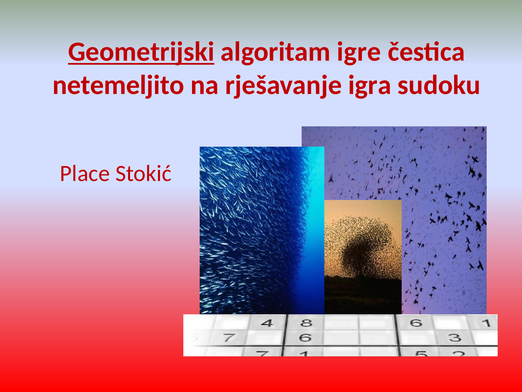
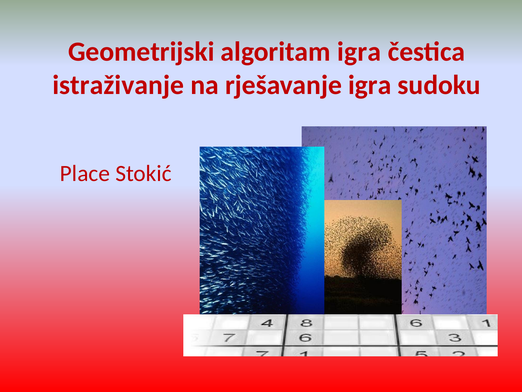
Geometrijski underline: present -> none
algoritam igre: igre -> igra
netemeljito: netemeljito -> istraživanje
